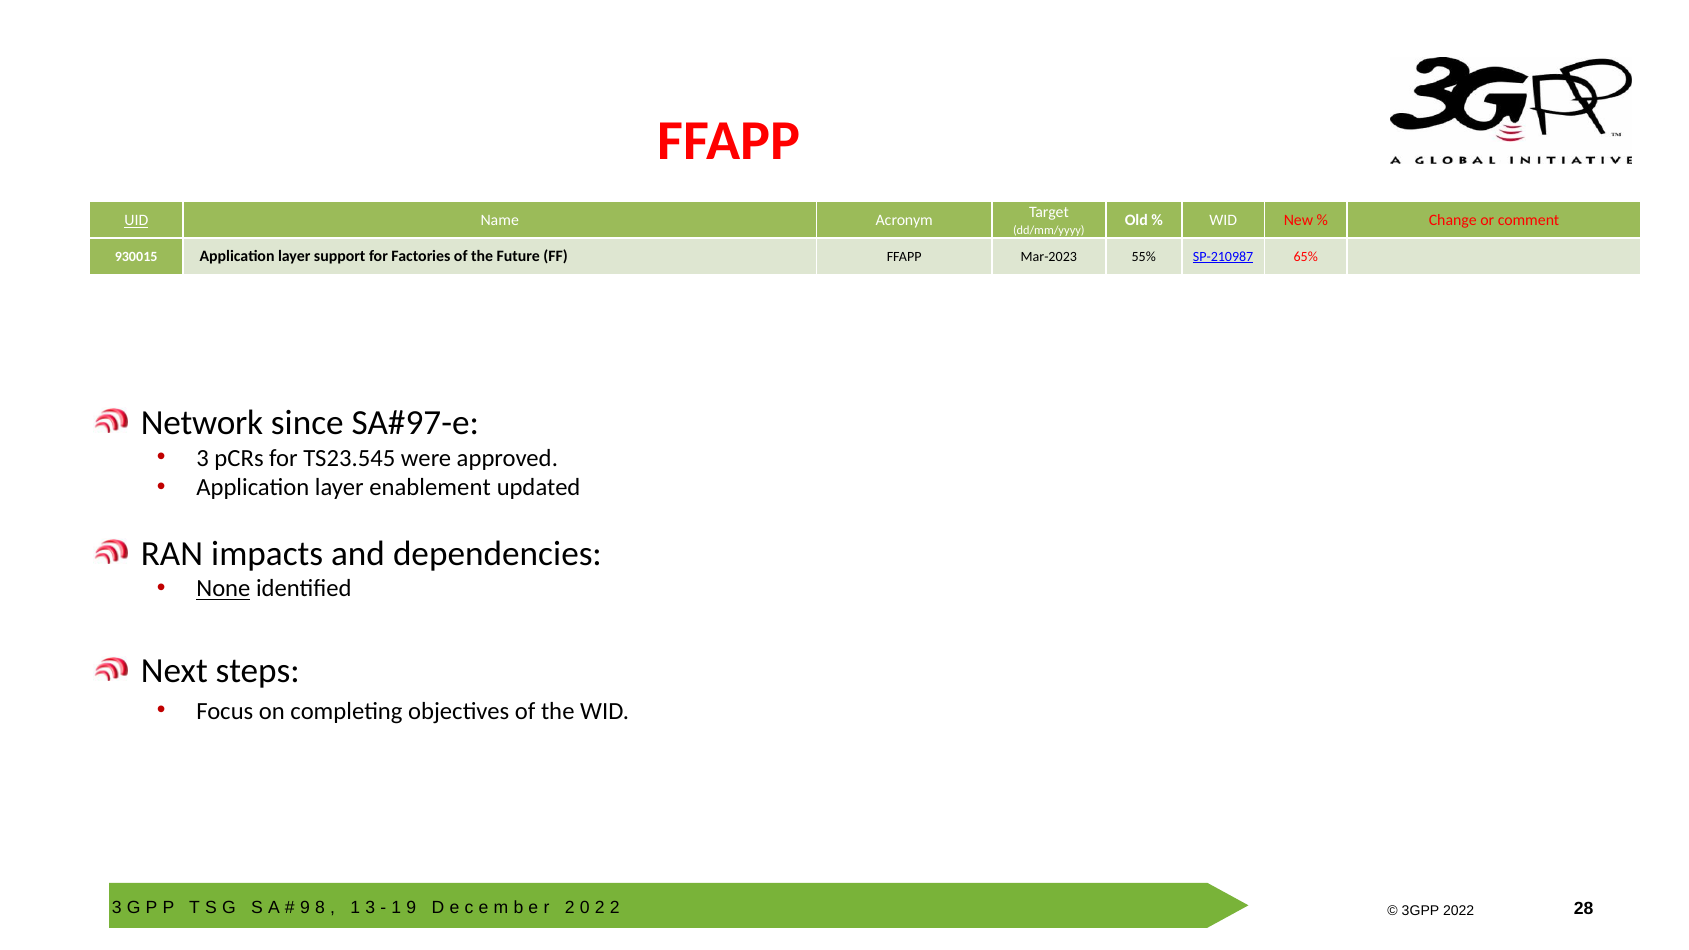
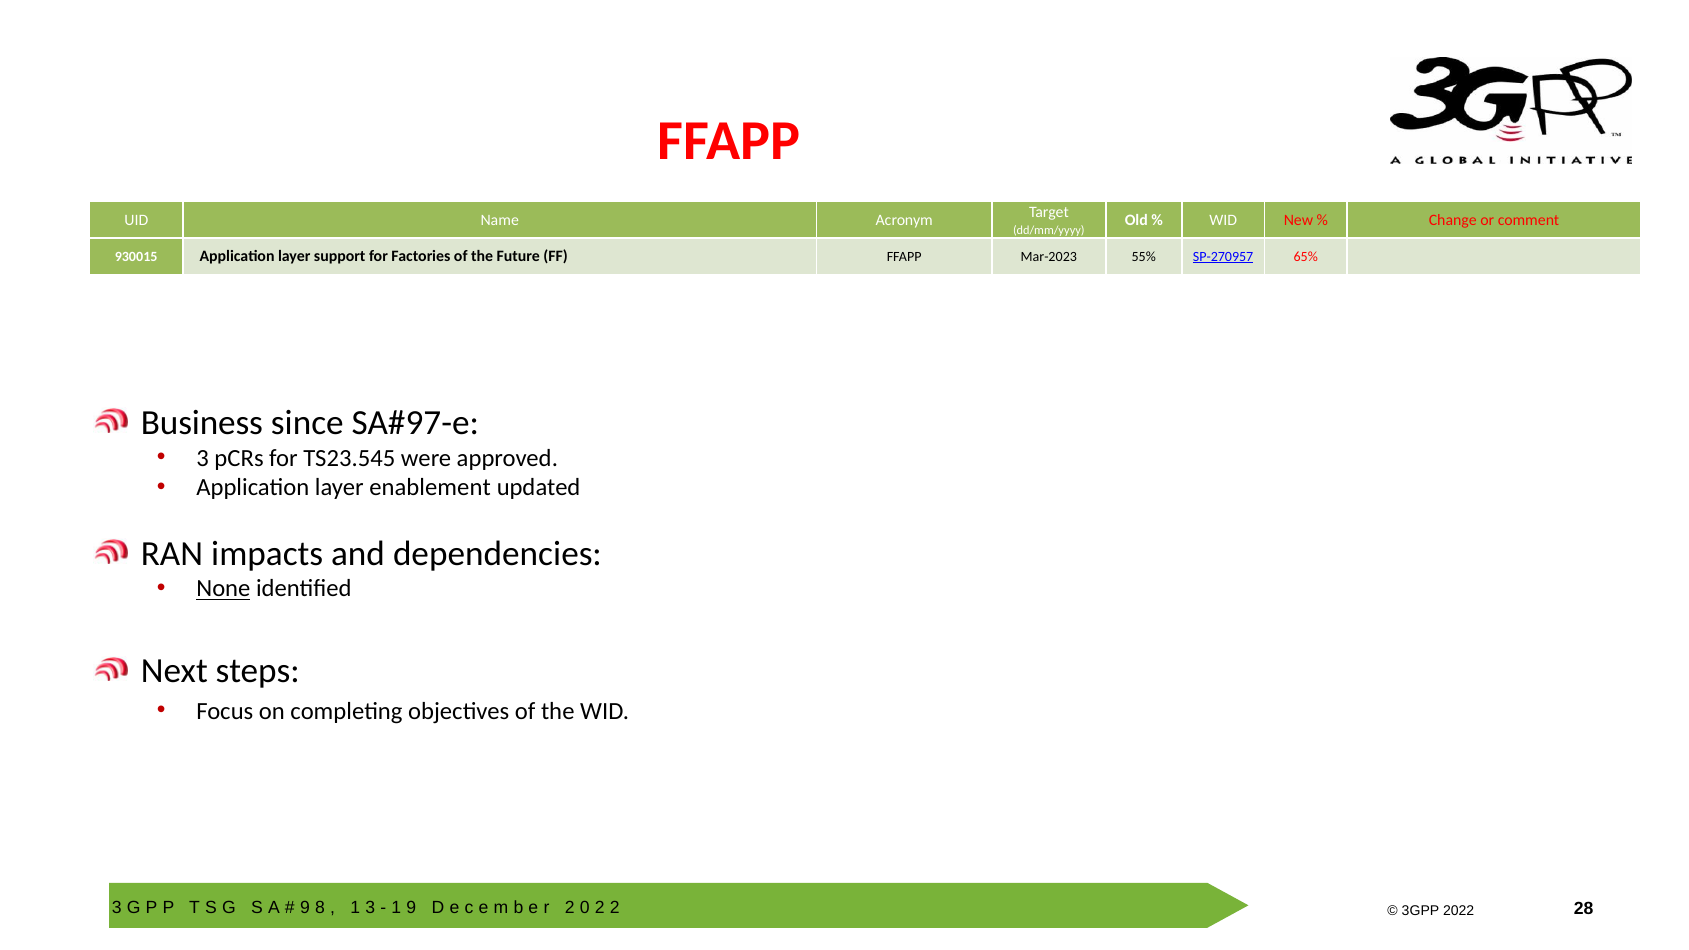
UID underline: present -> none
SP-210987: SP-210987 -> SP-270957
Network: Network -> Business
